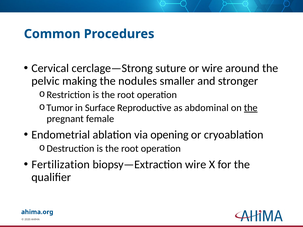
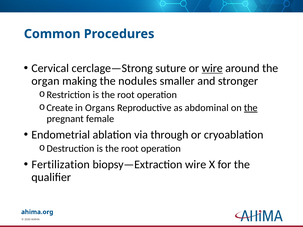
wire at (212, 68) underline: none -> present
pelvic: pelvic -> organ
Tumor: Tumor -> Create
Surface: Surface -> Organs
opening: opening -> through
